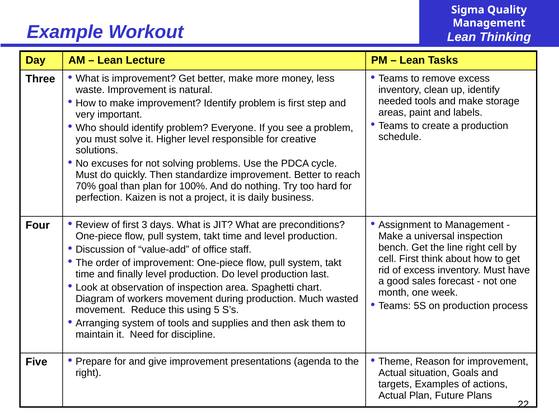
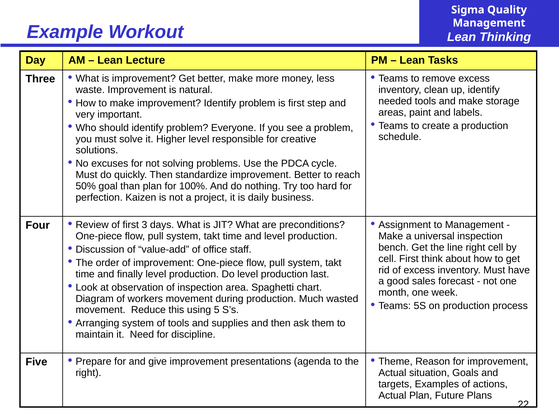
70%: 70% -> 50%
